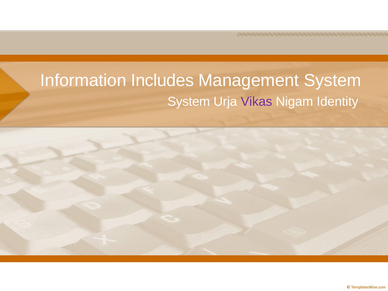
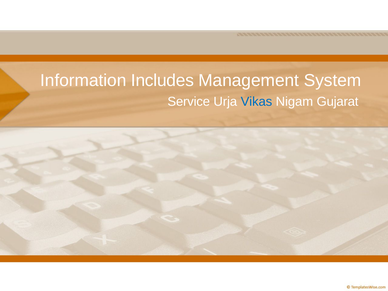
System at (189, 102): System -> Service
Vikas colour: purple -> blue
Identity: Identity -> Gujarat
